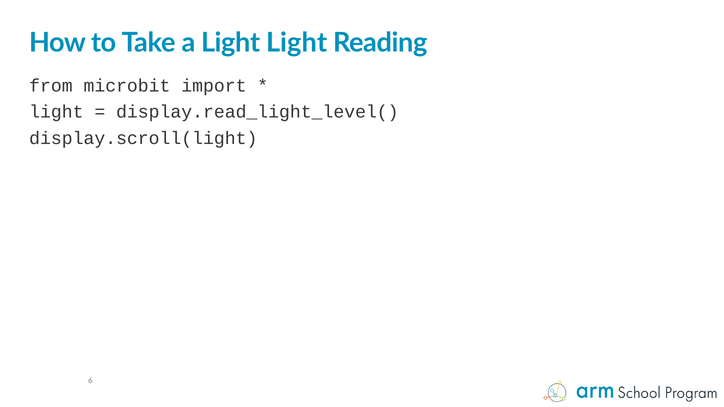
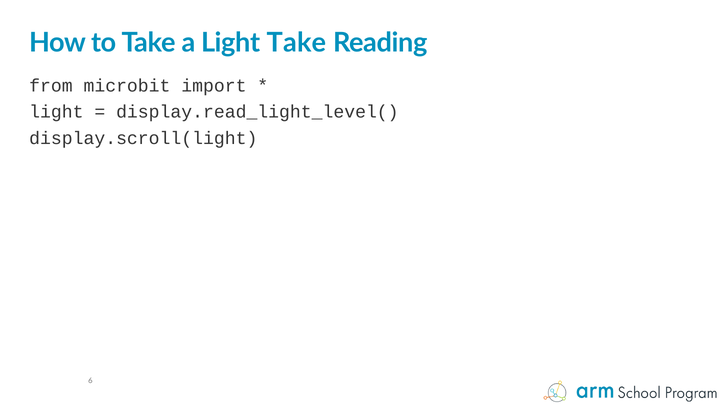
Light Light: Light -> Take
